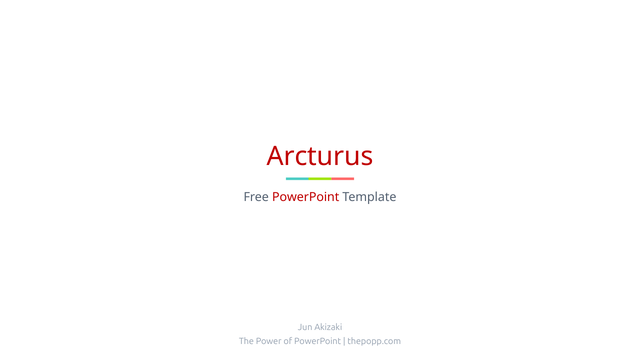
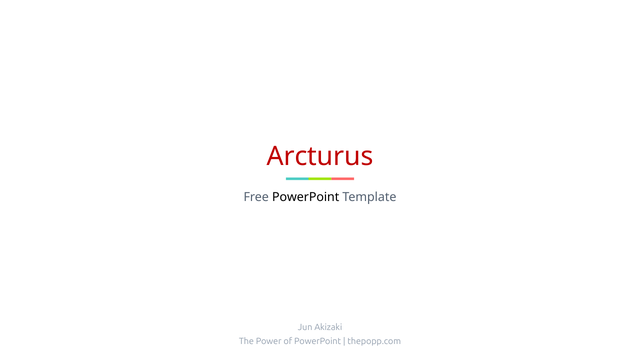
PowerPoint at (306, 197) colour: red -> black
